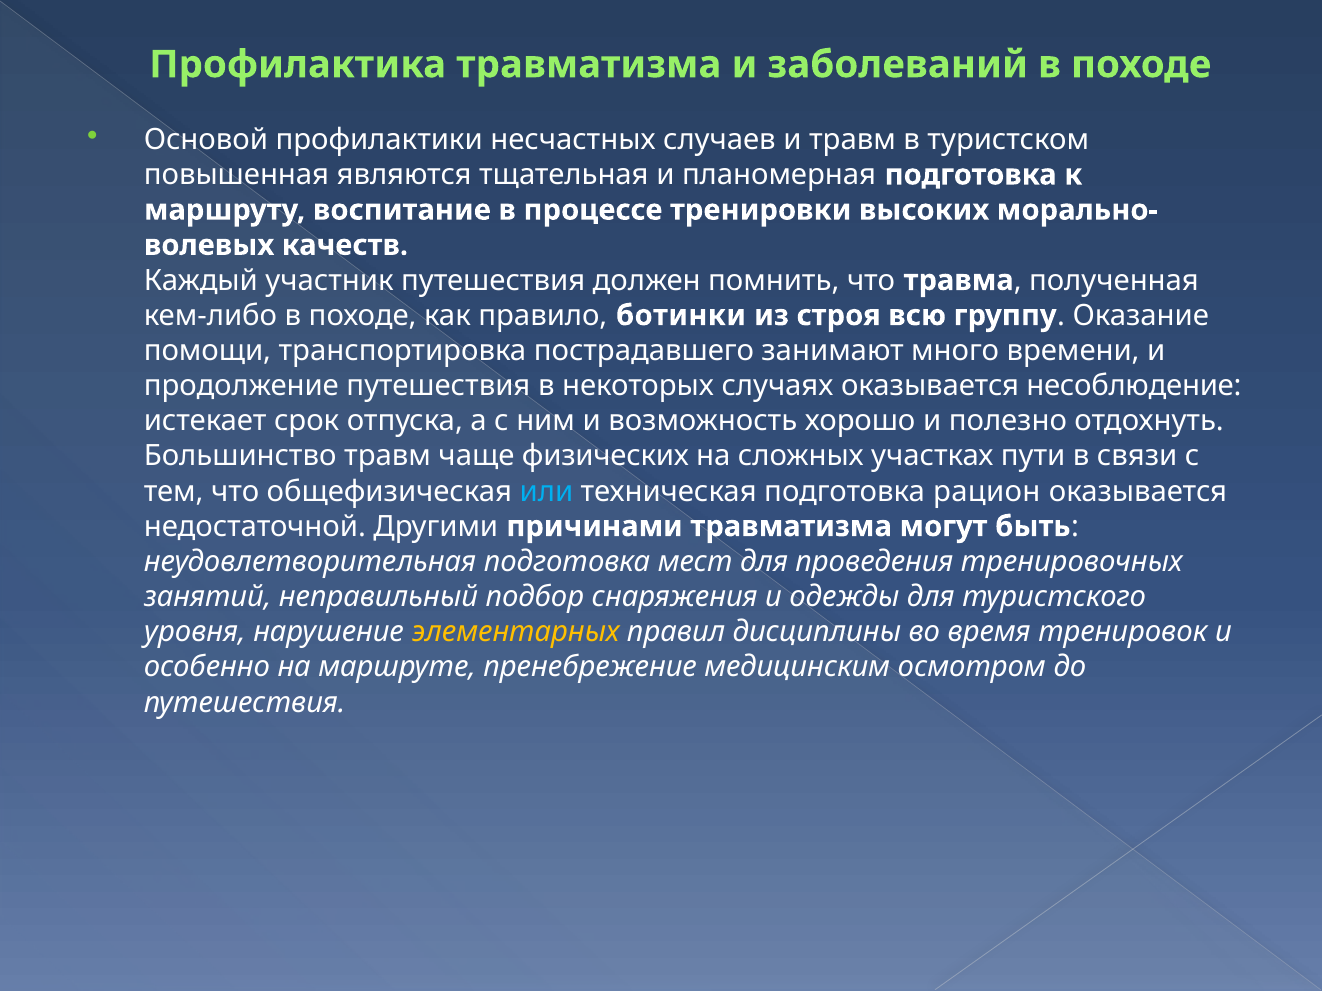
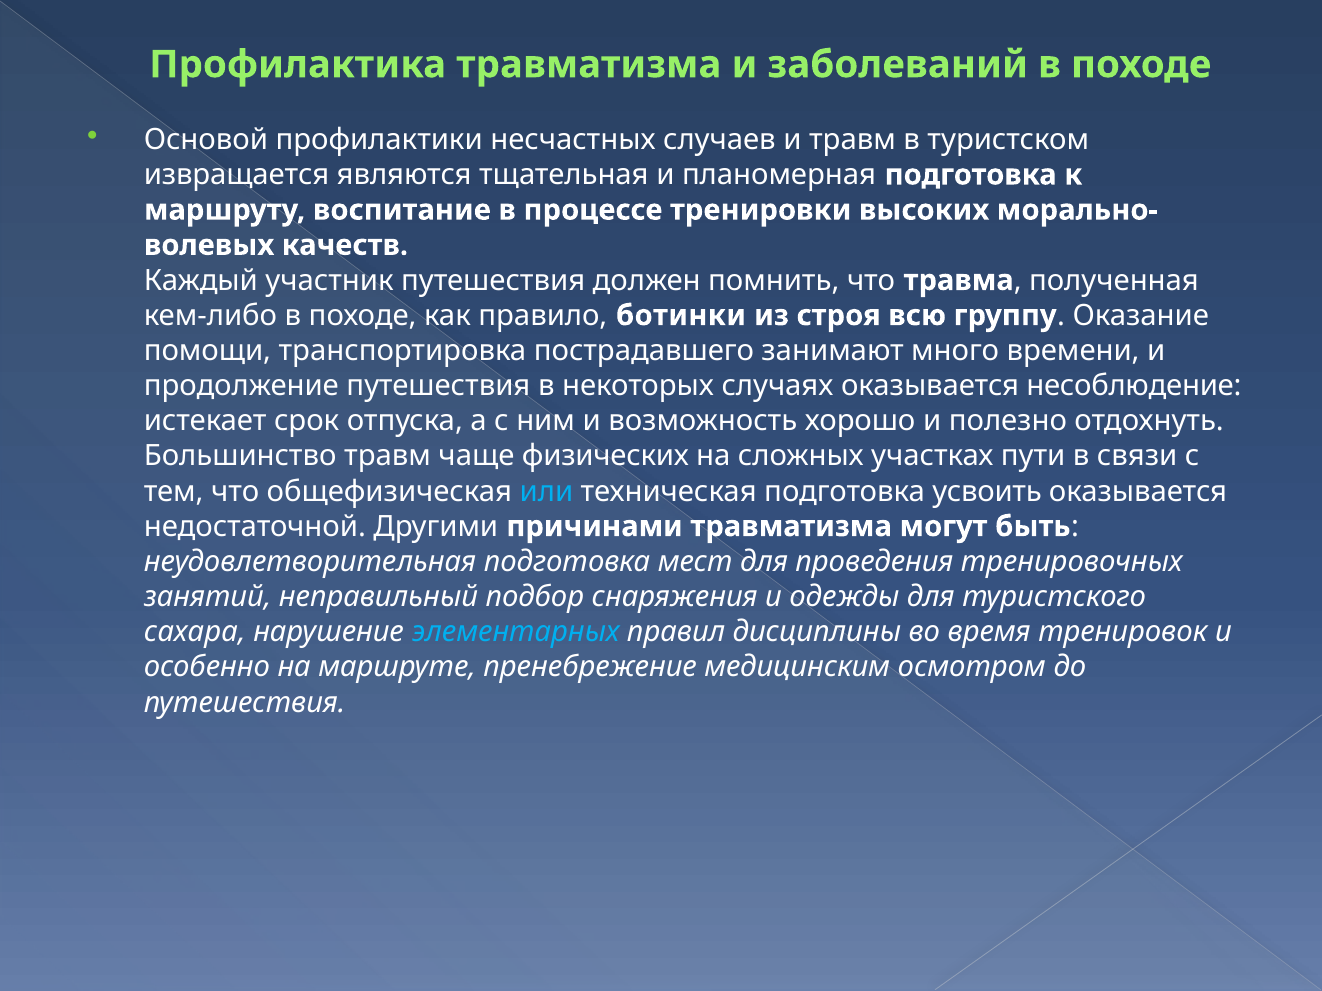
повышенная: повышенная -> извращается
рацион: рацион -> усвоить
уровня: уровня -> сахара
элементарных colour: yellow -> light blue
